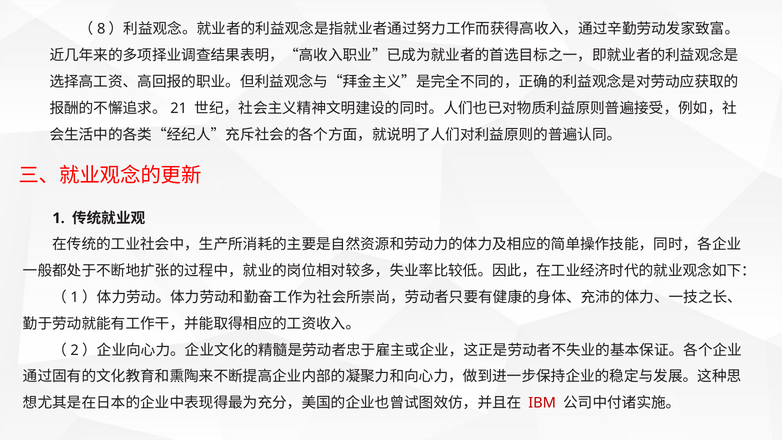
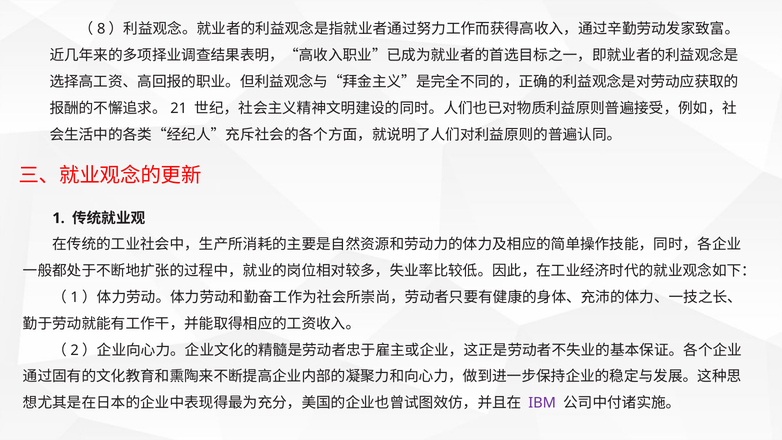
IBM colour: red -> purple
